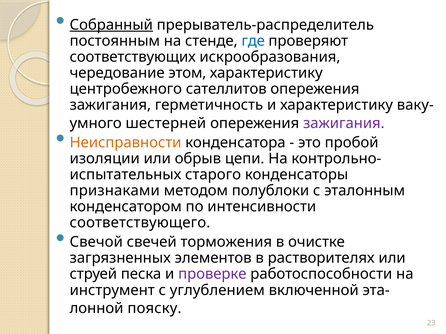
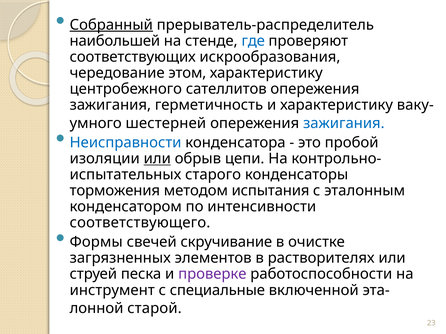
постоянным: постоянным -> наибольшей
зажигания at (344, 123) colour: purple -> blue
Неисправности colour: orange -> blue
или at (157, 159) underline: none -> present
признаками: признаками -> торможения
полублоки: полублоки -> испытания
Свечой: Свечой -> Формы
торможения: торможения -> скручивание
углублением: углублением -> специальные
пояску: пояску -> старой
